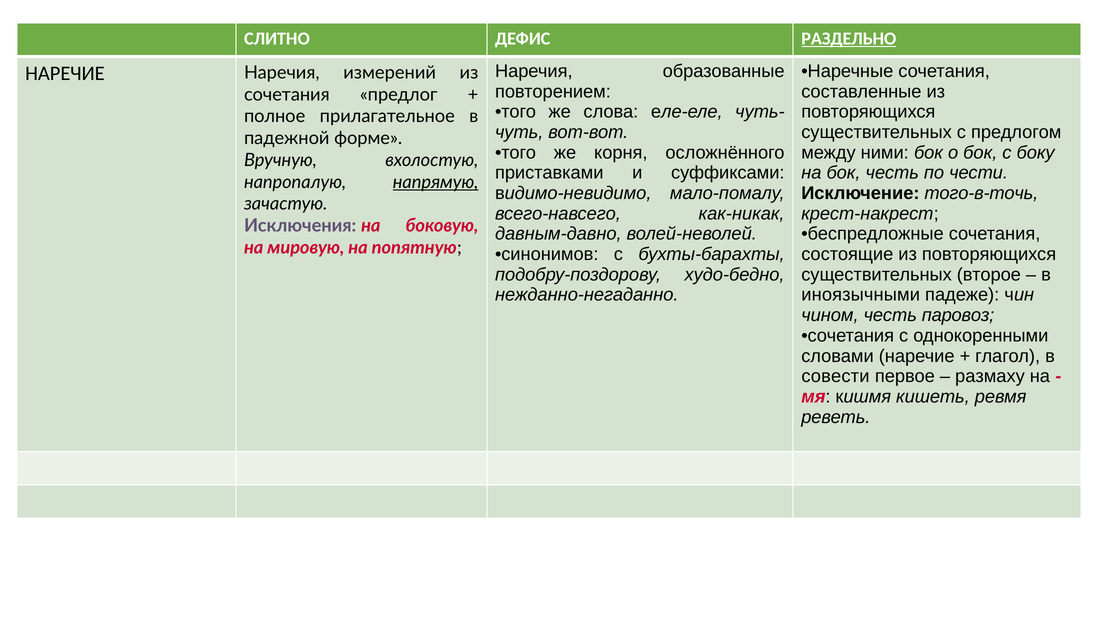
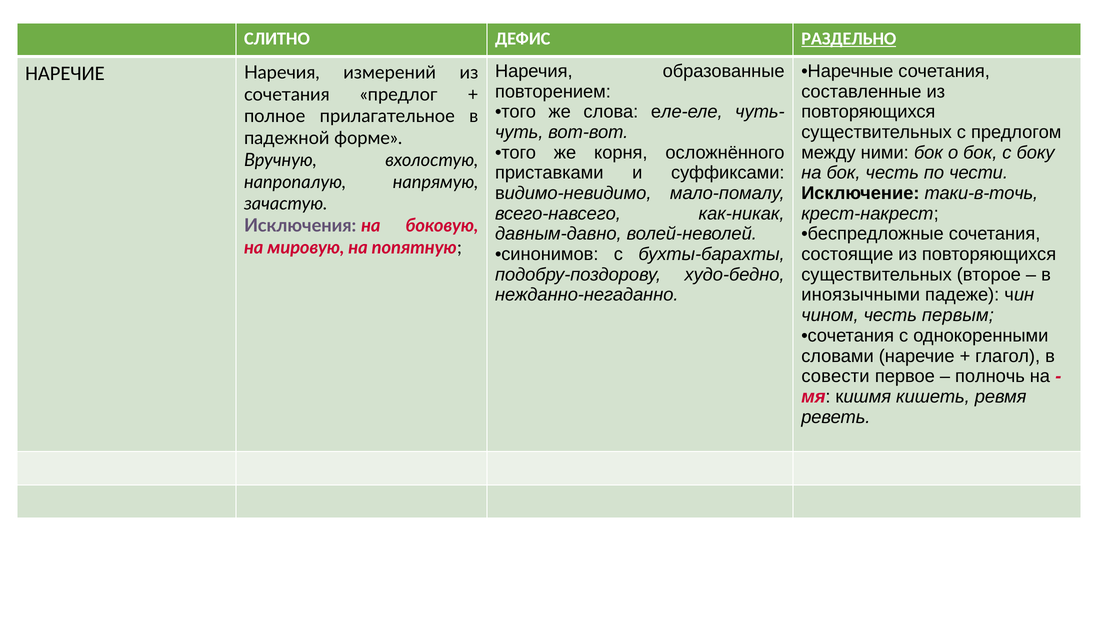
напрямую underline: present -> none
того-в-точь: того-в-точь -> таки-в-точь
паровоз: паровоз -> первым
размаху: размаху -> полночь
